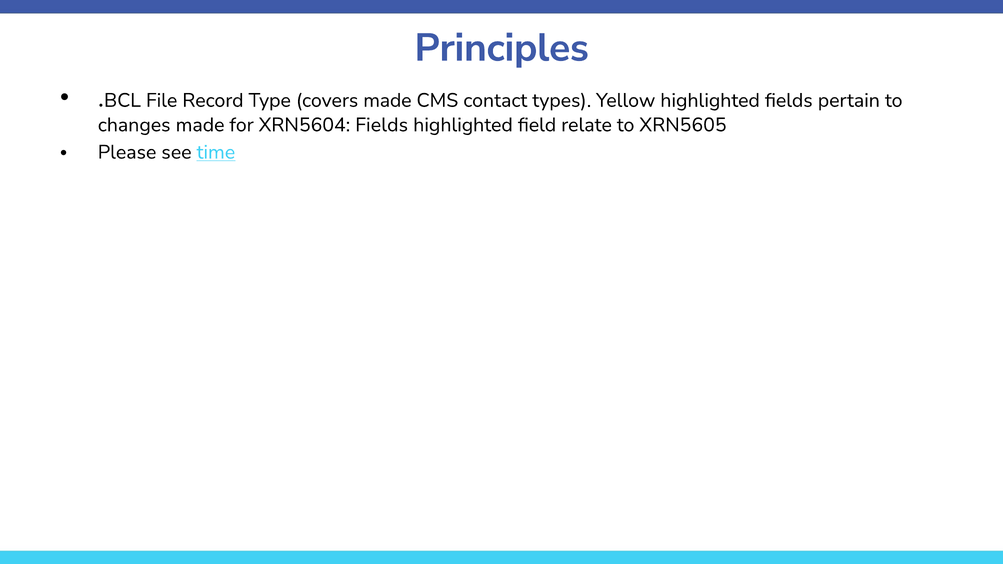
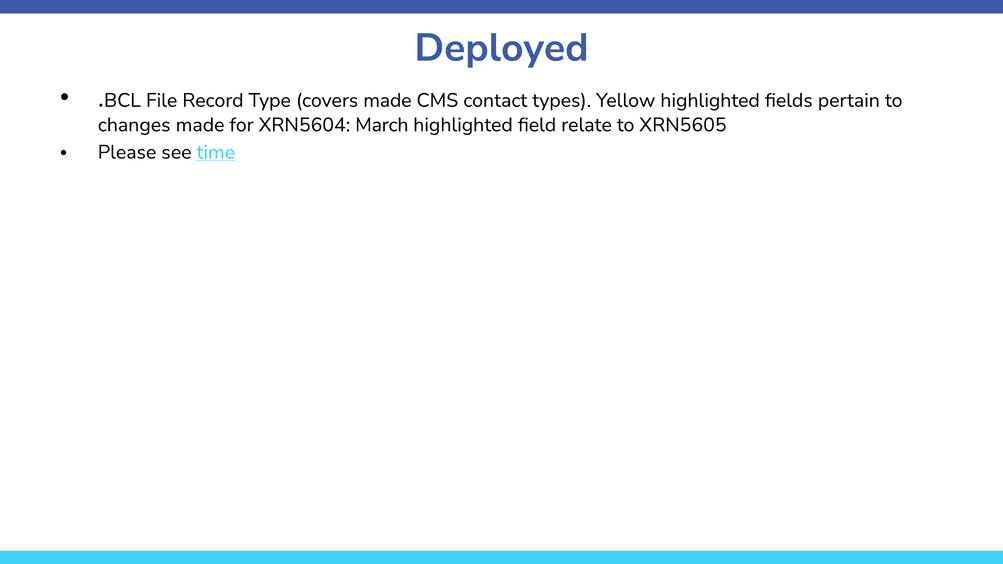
Principles: Principles -> Deployed
XRN5604 Fields: Fields -> March
